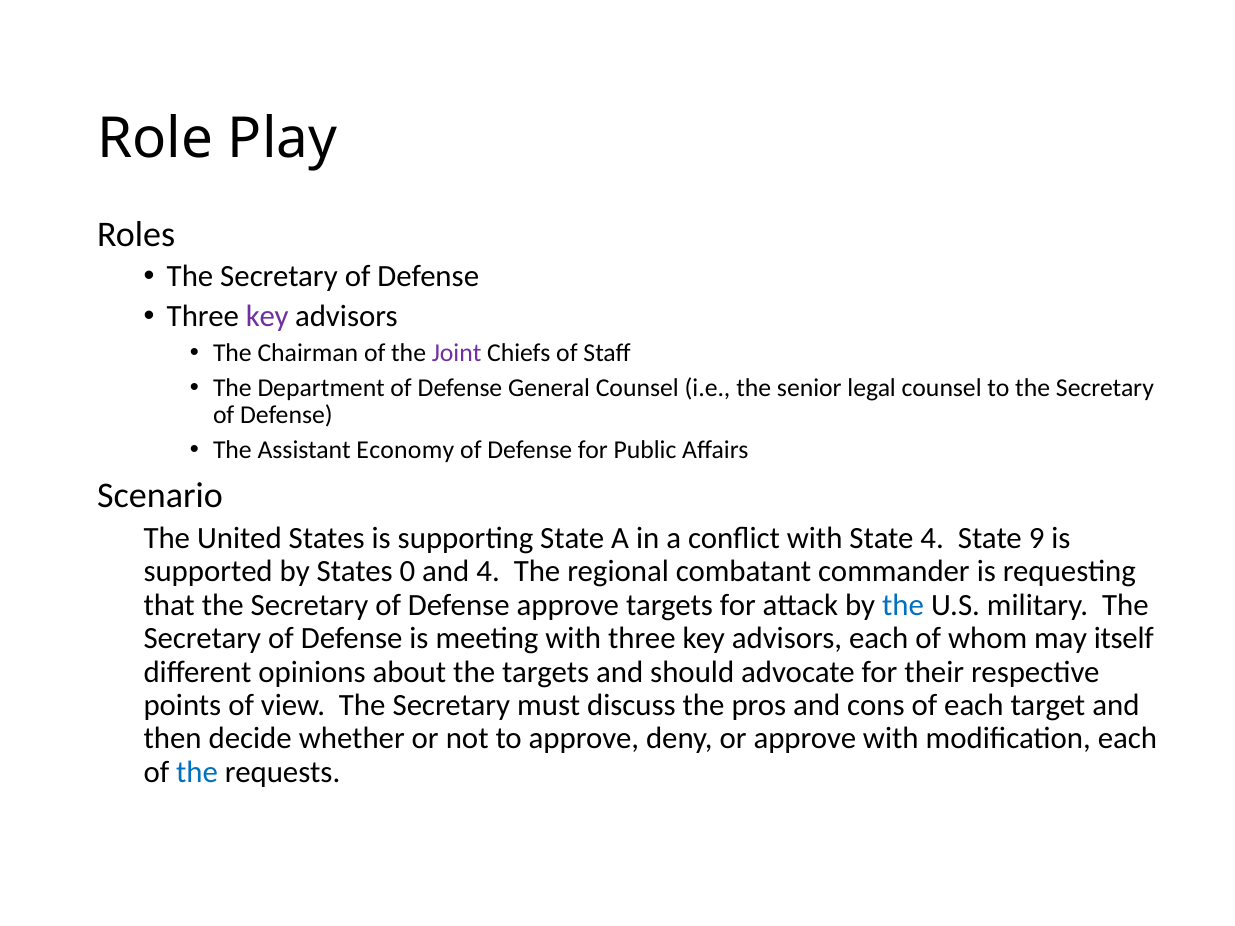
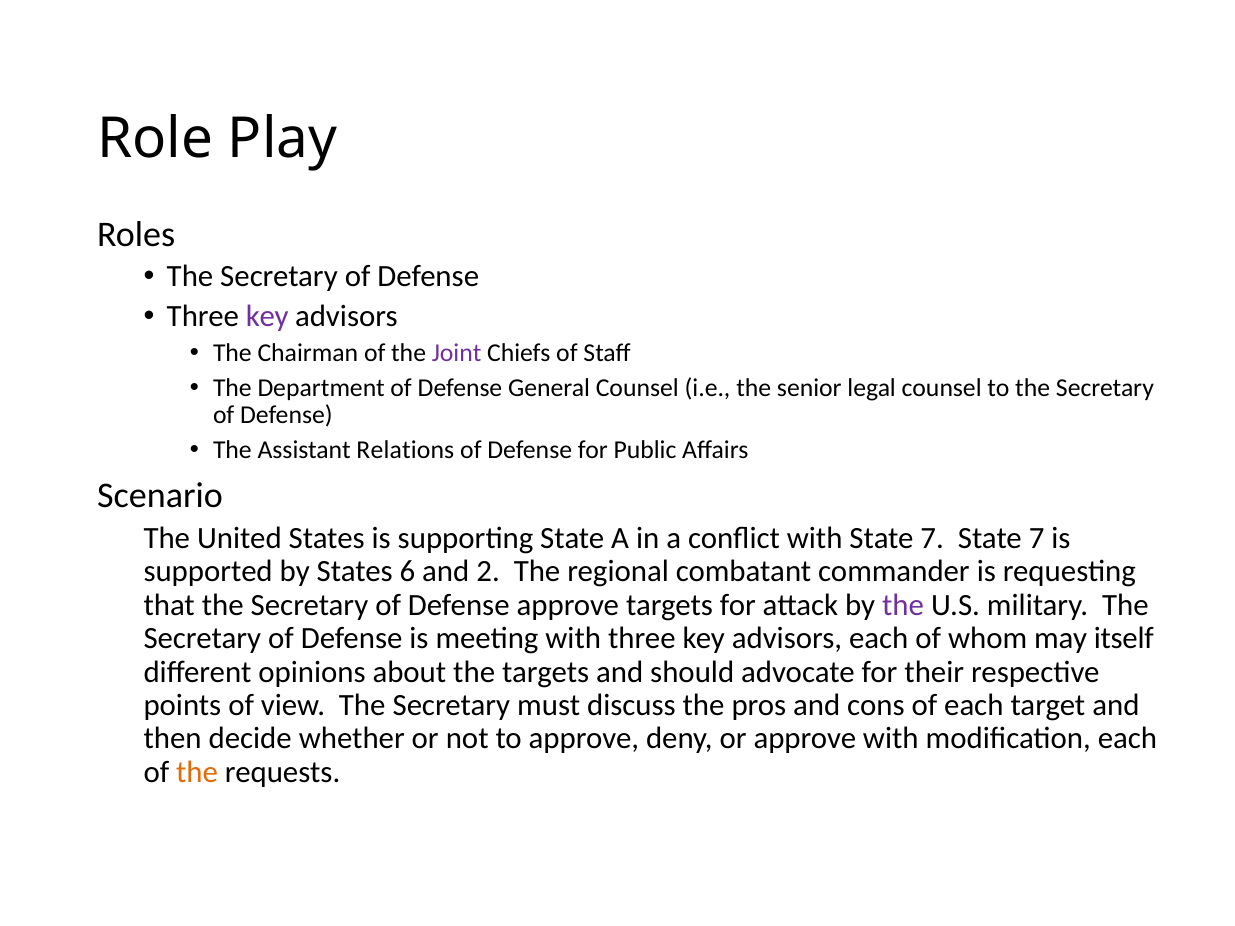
Economy: Economy -> Relations
with State 4: 4 -> 7
9 at (1037, 539): 9 -> 7
0: 0 -> 6
and 4: 4 -> 2
the at (903, 605) colour: blue -> purple
the at (197, 772) colour: blue -> orange
